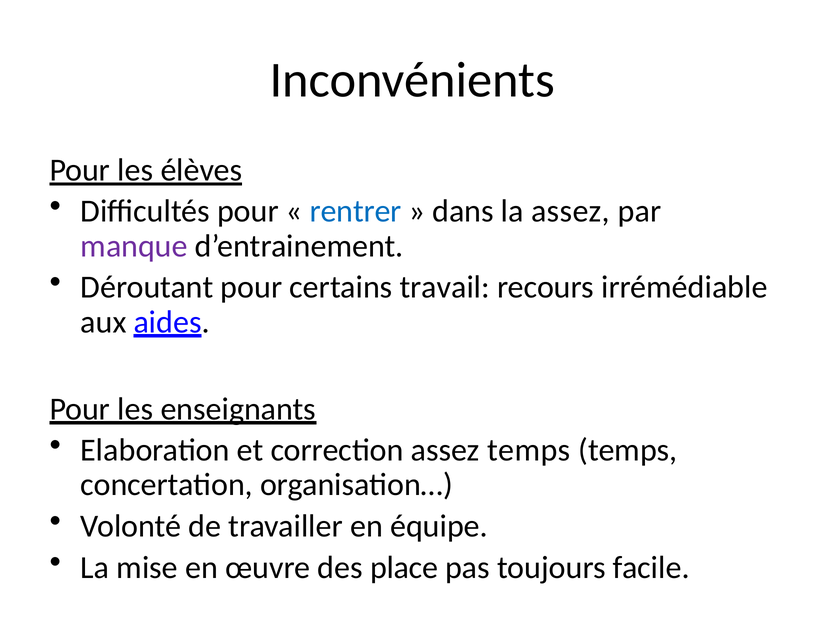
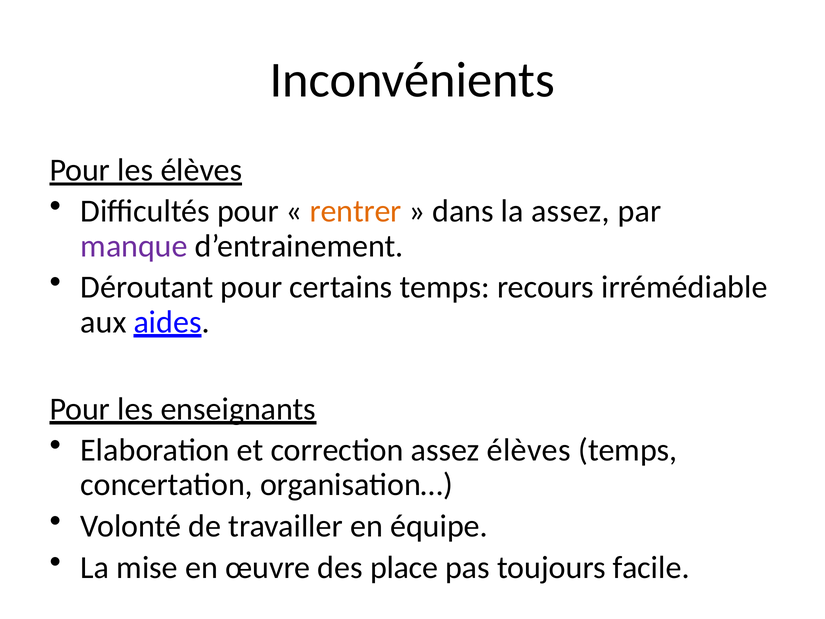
rentrer colour: blue -> orange
certains travail: travail -> temps
assez temps: temps -> élèves
